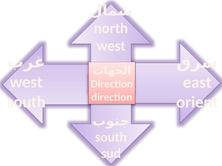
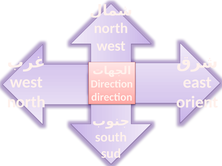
south at (26, 102): south -> north
